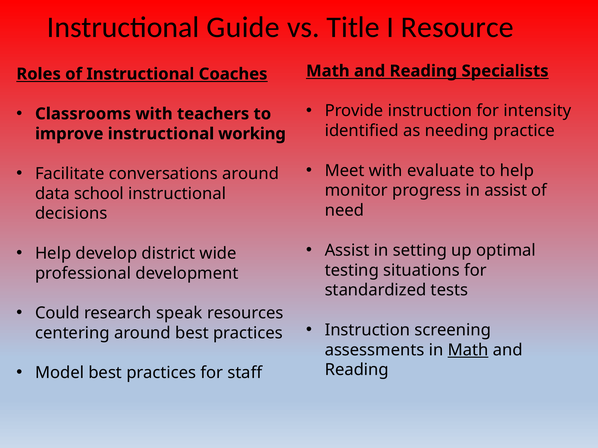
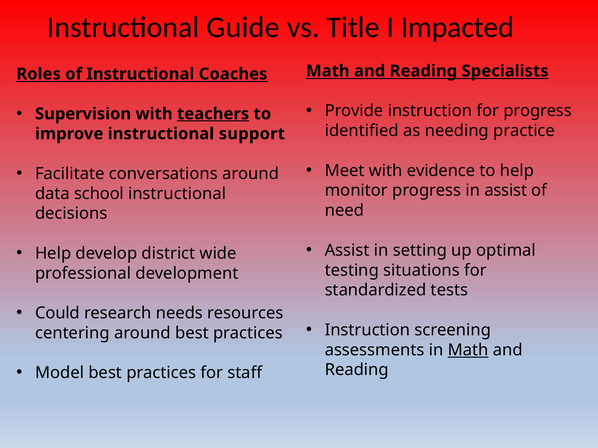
Resource: Resource -> Impacted
for intensity: intensity -> progress
Classrooms: Classrooms -> Supervision
teachers underline: none -> present
working: working -> support
evaluate: evaluate -> evidence
speak: speak -> needs
